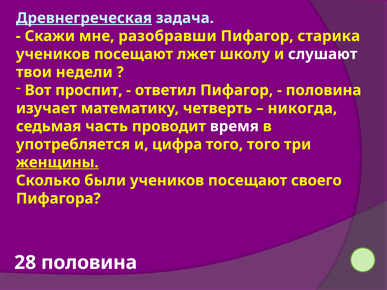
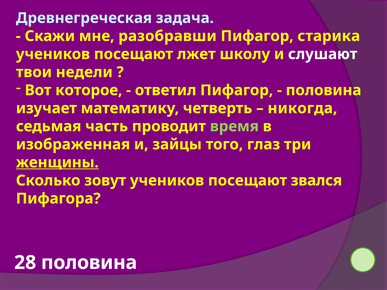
Древнегреческая underline: present -> none
проспит: проспит -> которое
время colour: white -> light green
употребляется: употребляется -> изображенная
цифра: цифра -> зайцы
того того: того -> глаз
были: были -> зовут
своего: своего -> звался
